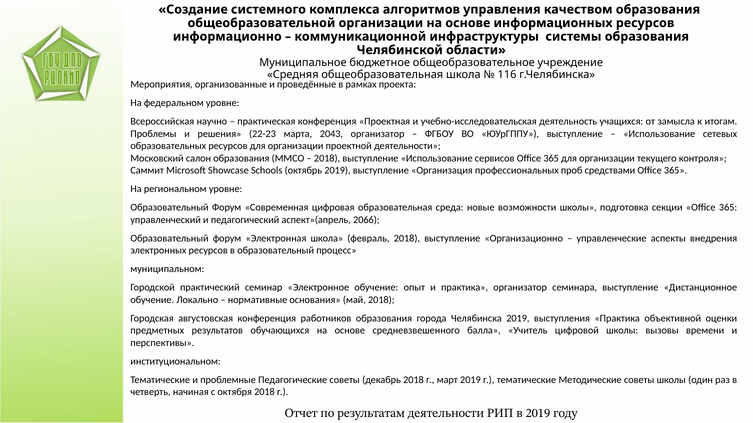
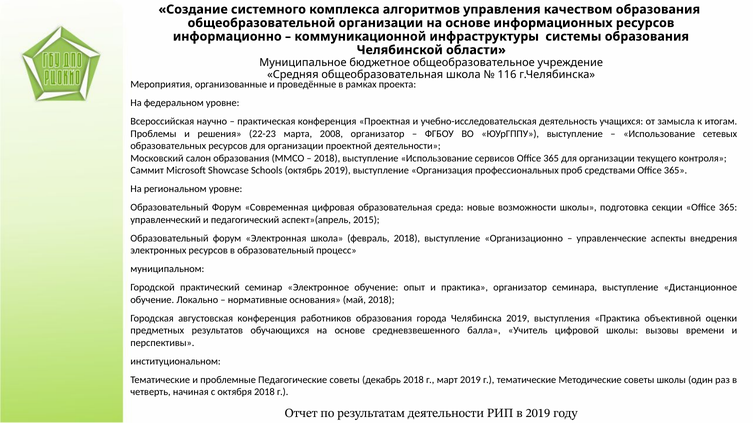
2043: 2043 -> 2008
2066: 2066 -> 2015
